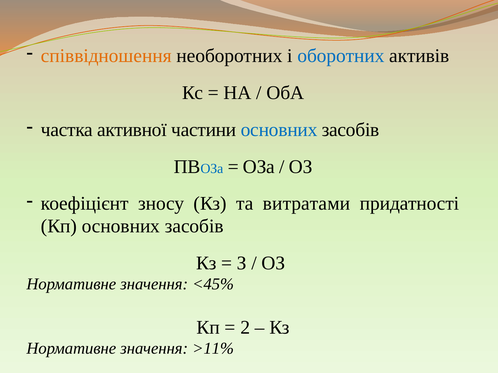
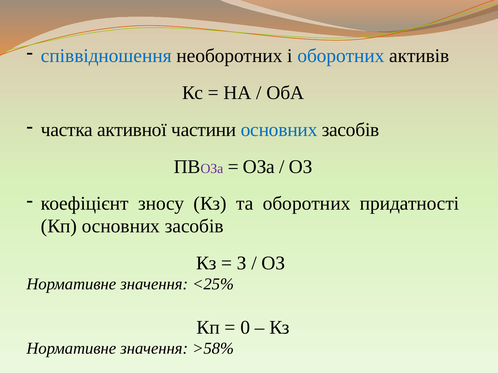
співвідношення colour: orange -> blue
ОЗа at (212, 169) colour: blue -> purple
та витратами: витратами -> оборотних
<45%: <45% -> <25%
2: 2 -> 0
>11%: >11% -> >58%
